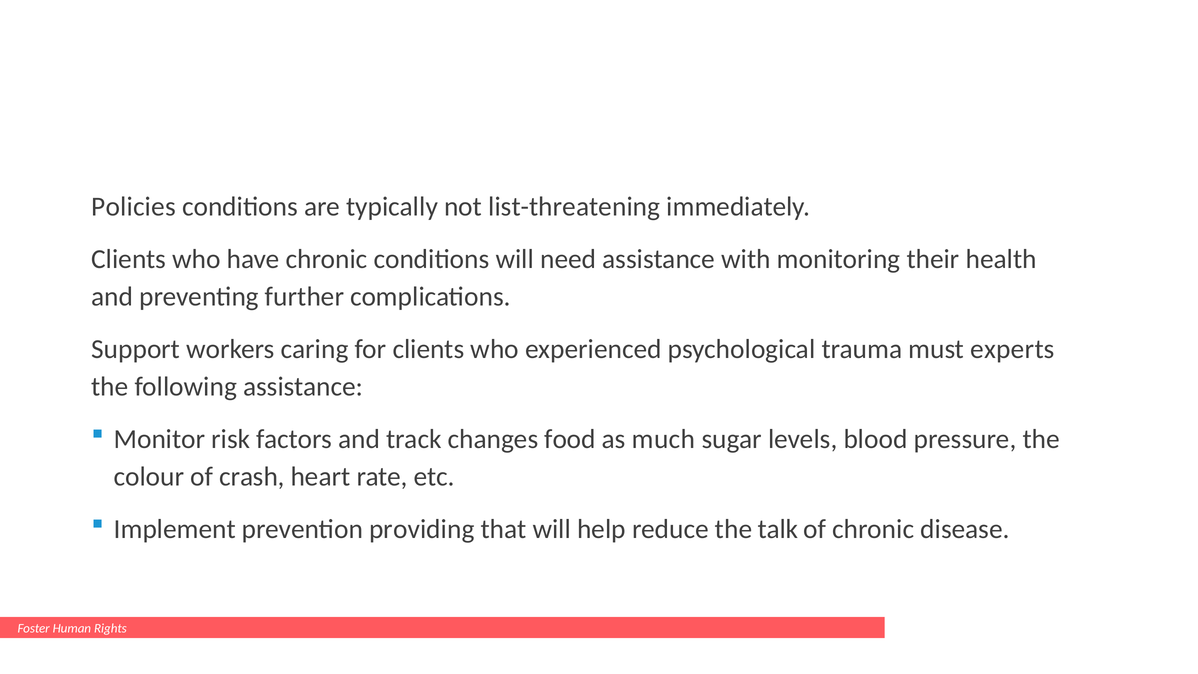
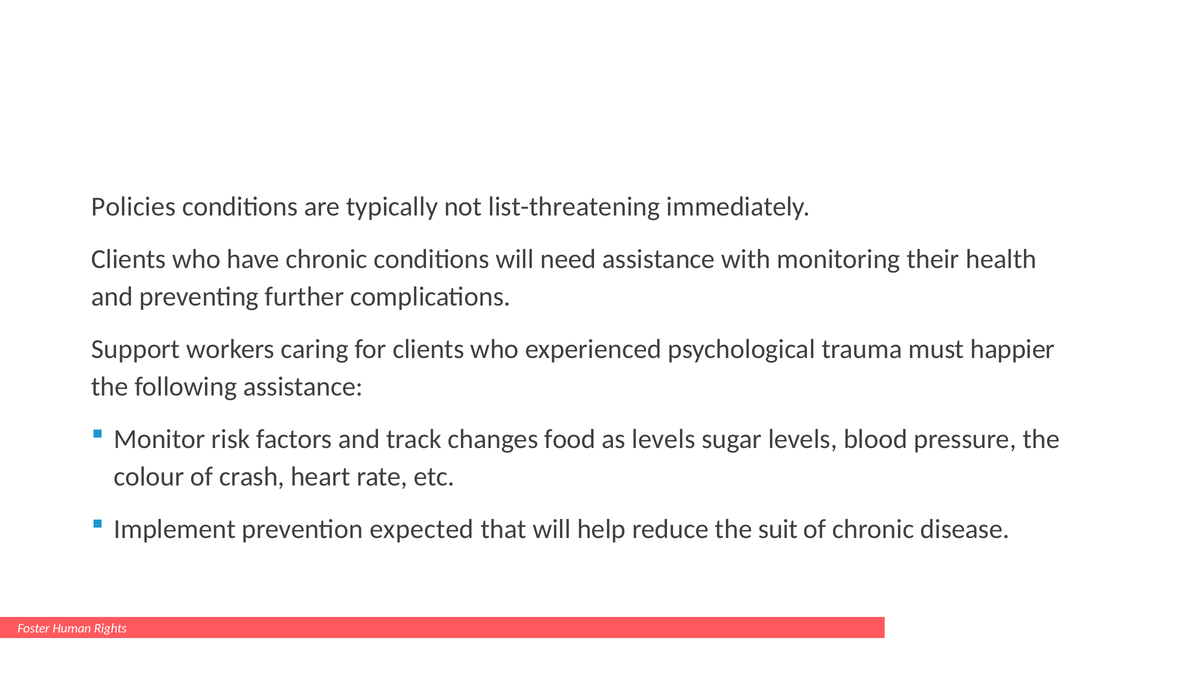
experts: experts -> happier
as much: much -> levels
providing: providing -> expected
talk: talk -> suit
